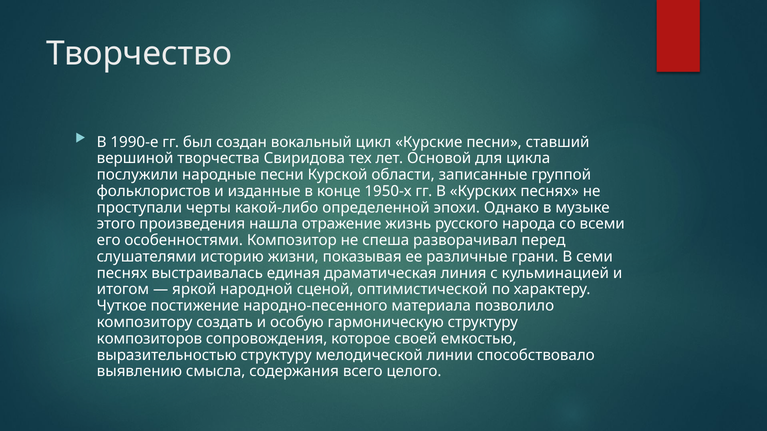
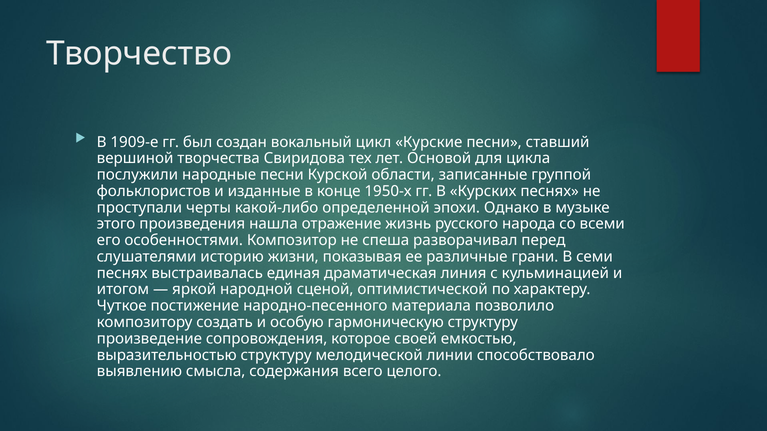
1990-е: 1990-е -> 1909-е
композиторов: композиторов -> произведение
